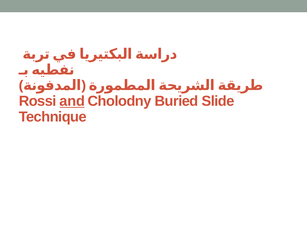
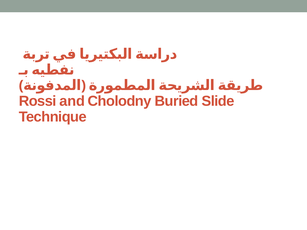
and underline: present -> none
